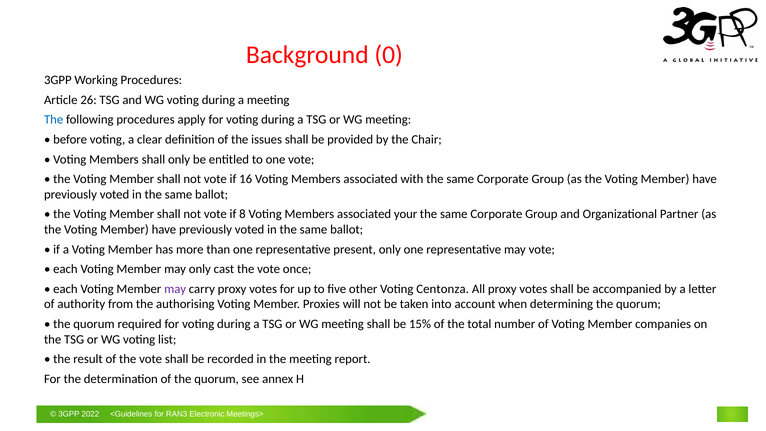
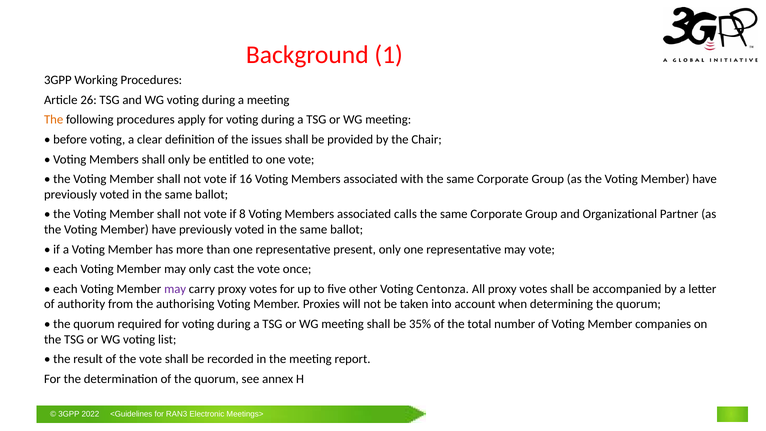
0: 0 -> 1
The at (54, 120) colour: blue -> orange
your: your -> calls
15%: 15% -> 35%
